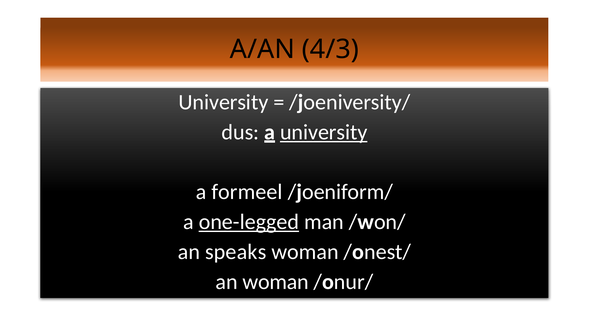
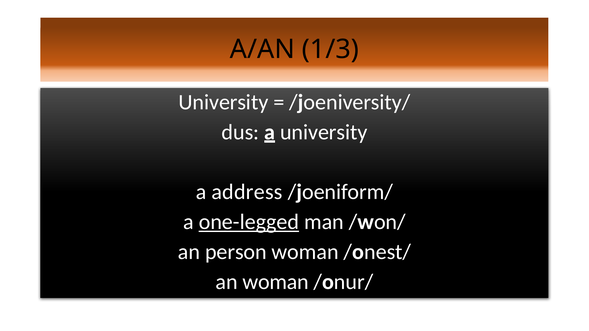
4/3: 4/3 -> 1/3
university at (324, 132) underline: present -> none
formeel: formeel -> address
speaks: speaks -> person
